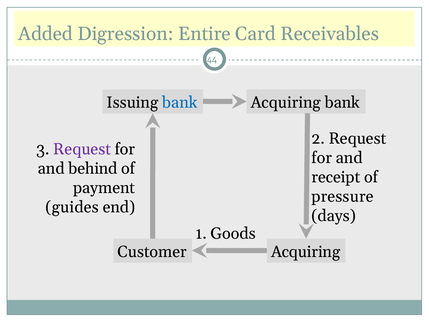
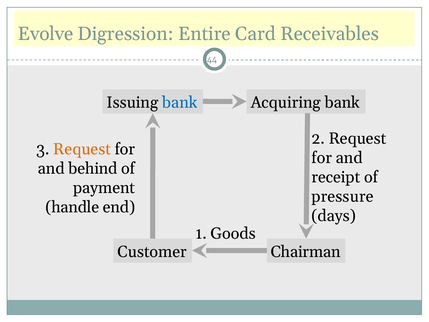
Added: Added -> Evolve
Request at (82, 149) colour: purple -> orange
guides: guides -> handle
Acquiring at (306, 252): Acquiring -> Chairman
